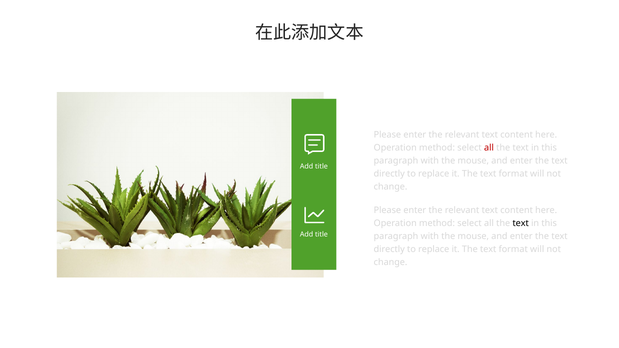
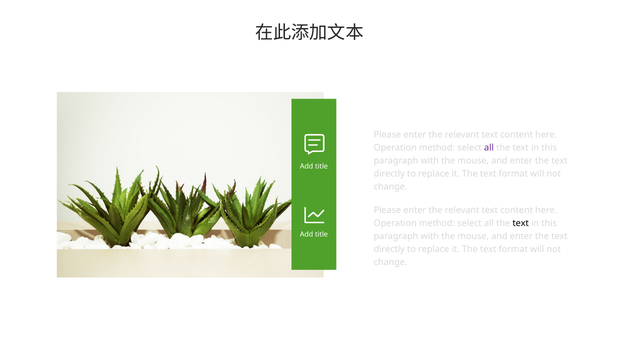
all at (489, 148) colour: red -> purple
